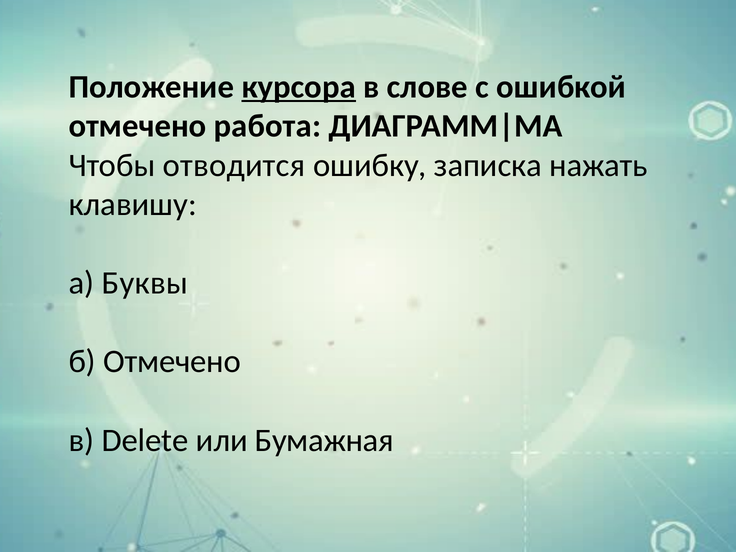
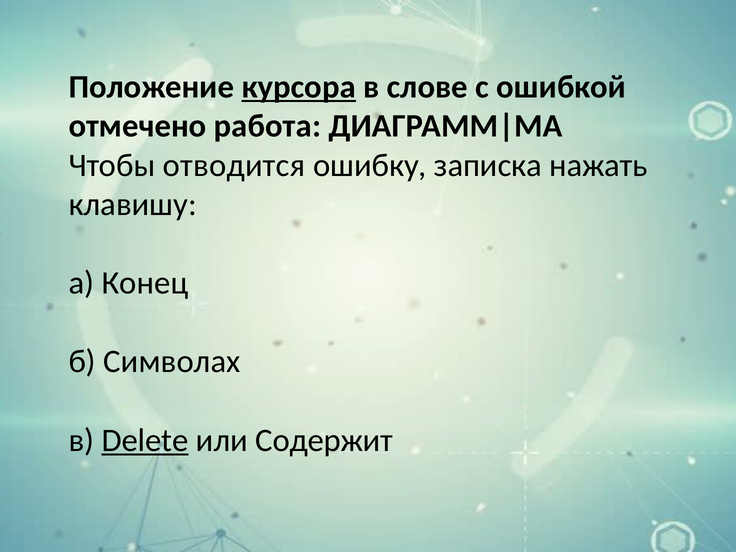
Буквы: Буквы -> Конец
б Отмечено: Отмечено -> Символах
Delete underline: none -> present
Бумажная: Бумажная -> Содержит
